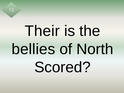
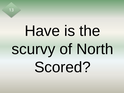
Their: Their -> Have
bellies: bellies -> scurvy
